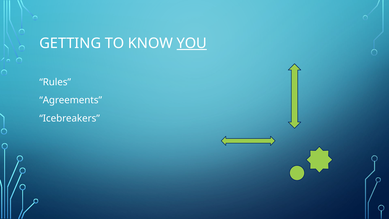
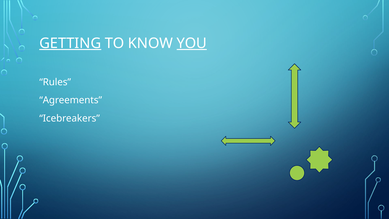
GETTING underline: none -> present
